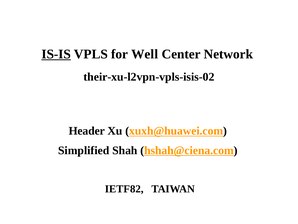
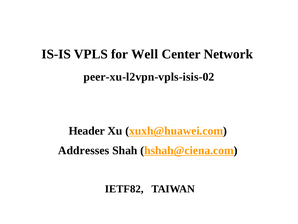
IS-IS underline: present -> none
their-xu-l2vpn-vpls-isis-02: their-xu-l2vpn-vpls-isis-02 -> peer-xu-l2vpn-vpls-isis-02
Simplified: Simplified -> Addresses
